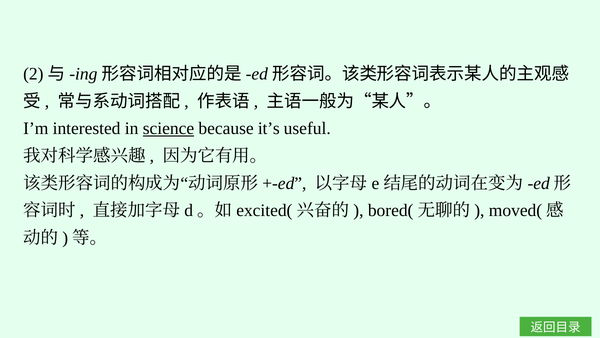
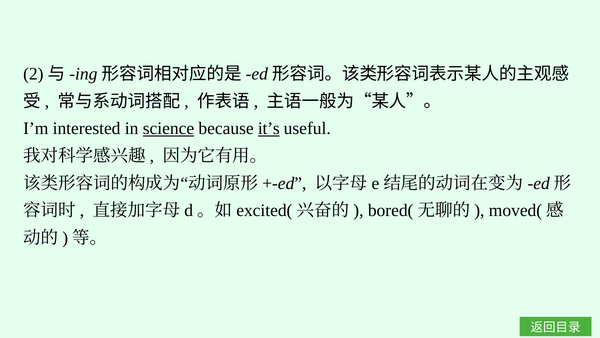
it’s underline: none -> present
